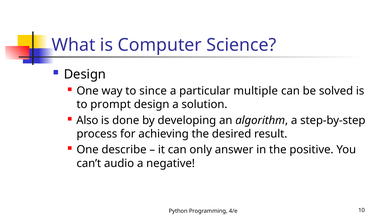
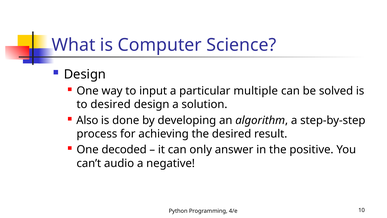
since: since -> input
to prompt: prompt -> desired
describe: describe -> decoded
